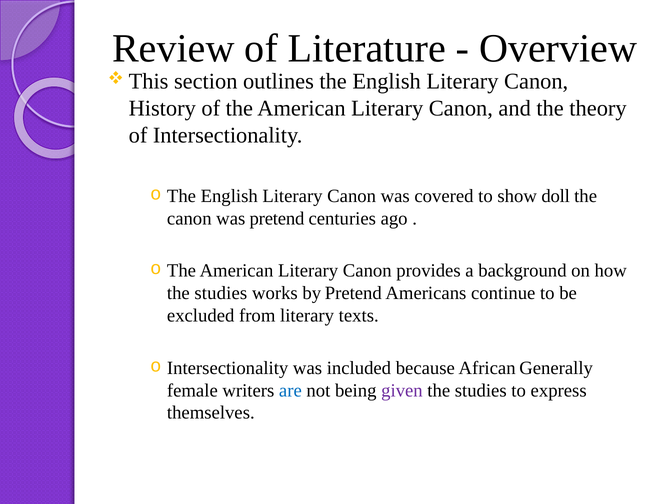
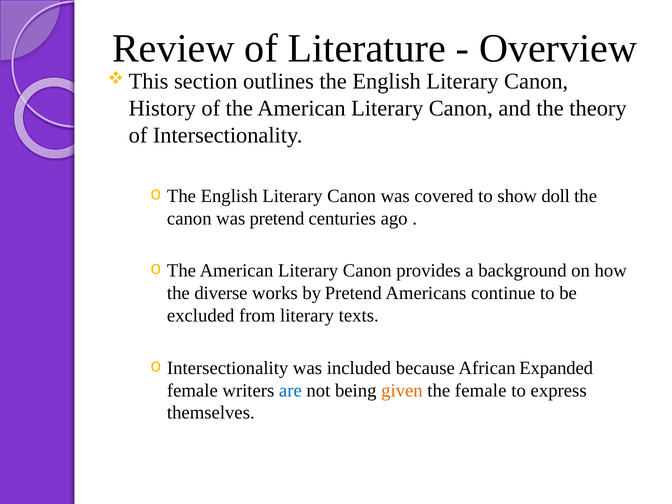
studies at (221, 293): studies -> diverse
Generally: Generally -> Expanded
given colour: purple -> orange
studies at (481, 390): studies -> female
